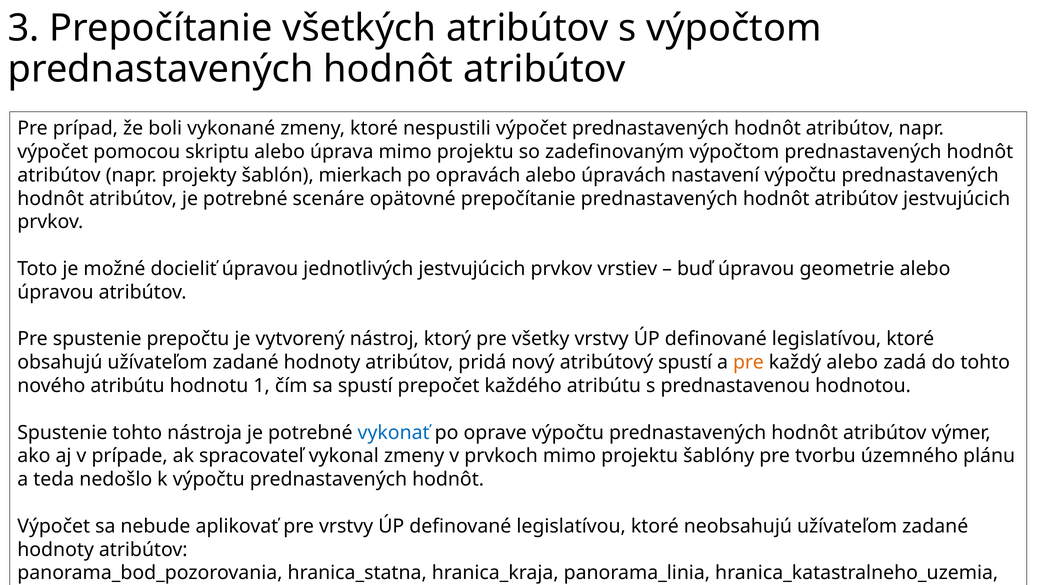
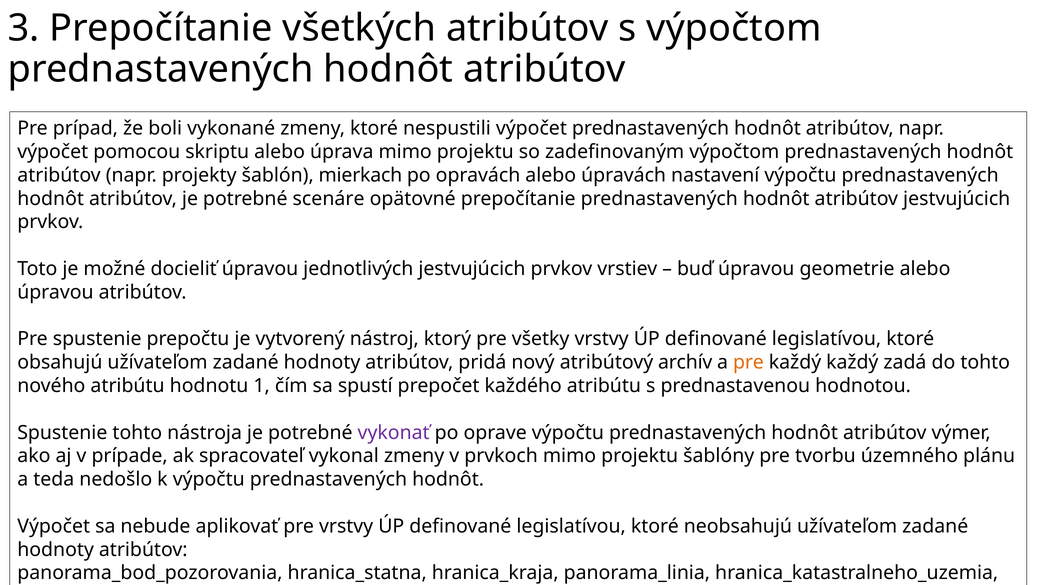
atribútový spustí: spustí -> archív
každý alebo: alebo -> každý
vykonať colour: blue -> purple
